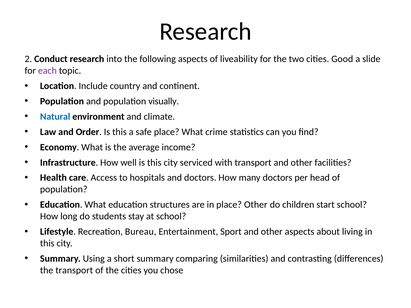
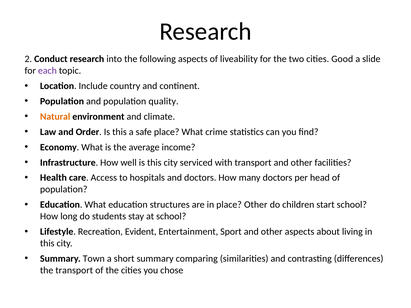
visually: visually -> quality
Natural colour: blue -> orange
Bureau: Bureau -> Evident
Using: Using -> Town
